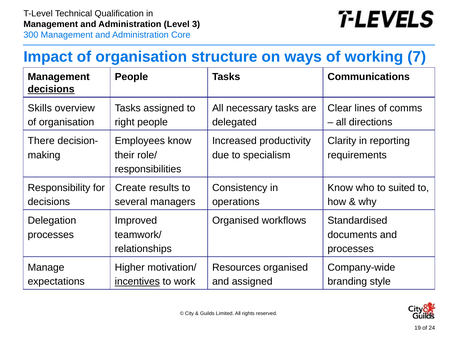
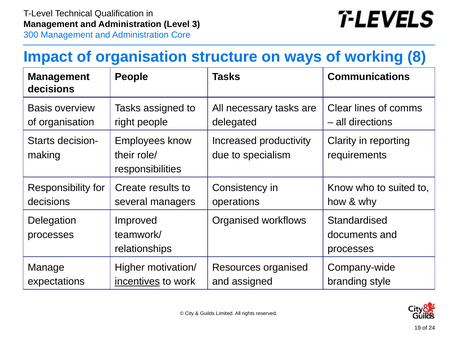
7: 7 -> 8
decisions at (51, 89) underline: present -> none
Skills: Skills -> Basis
There: There -> Starts
